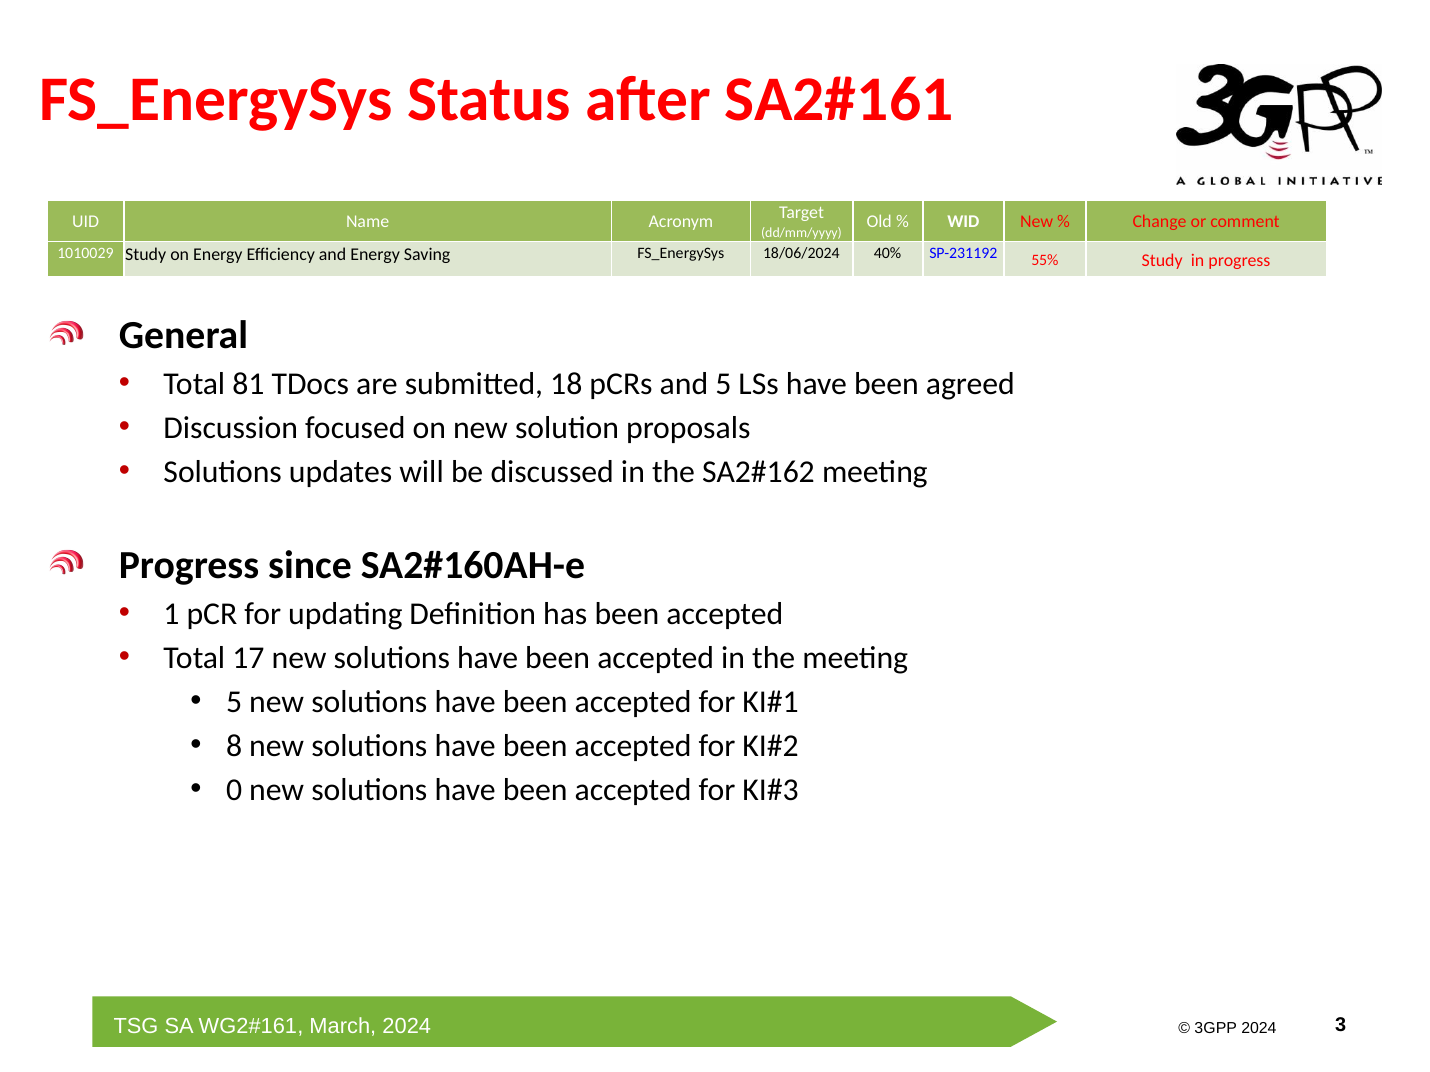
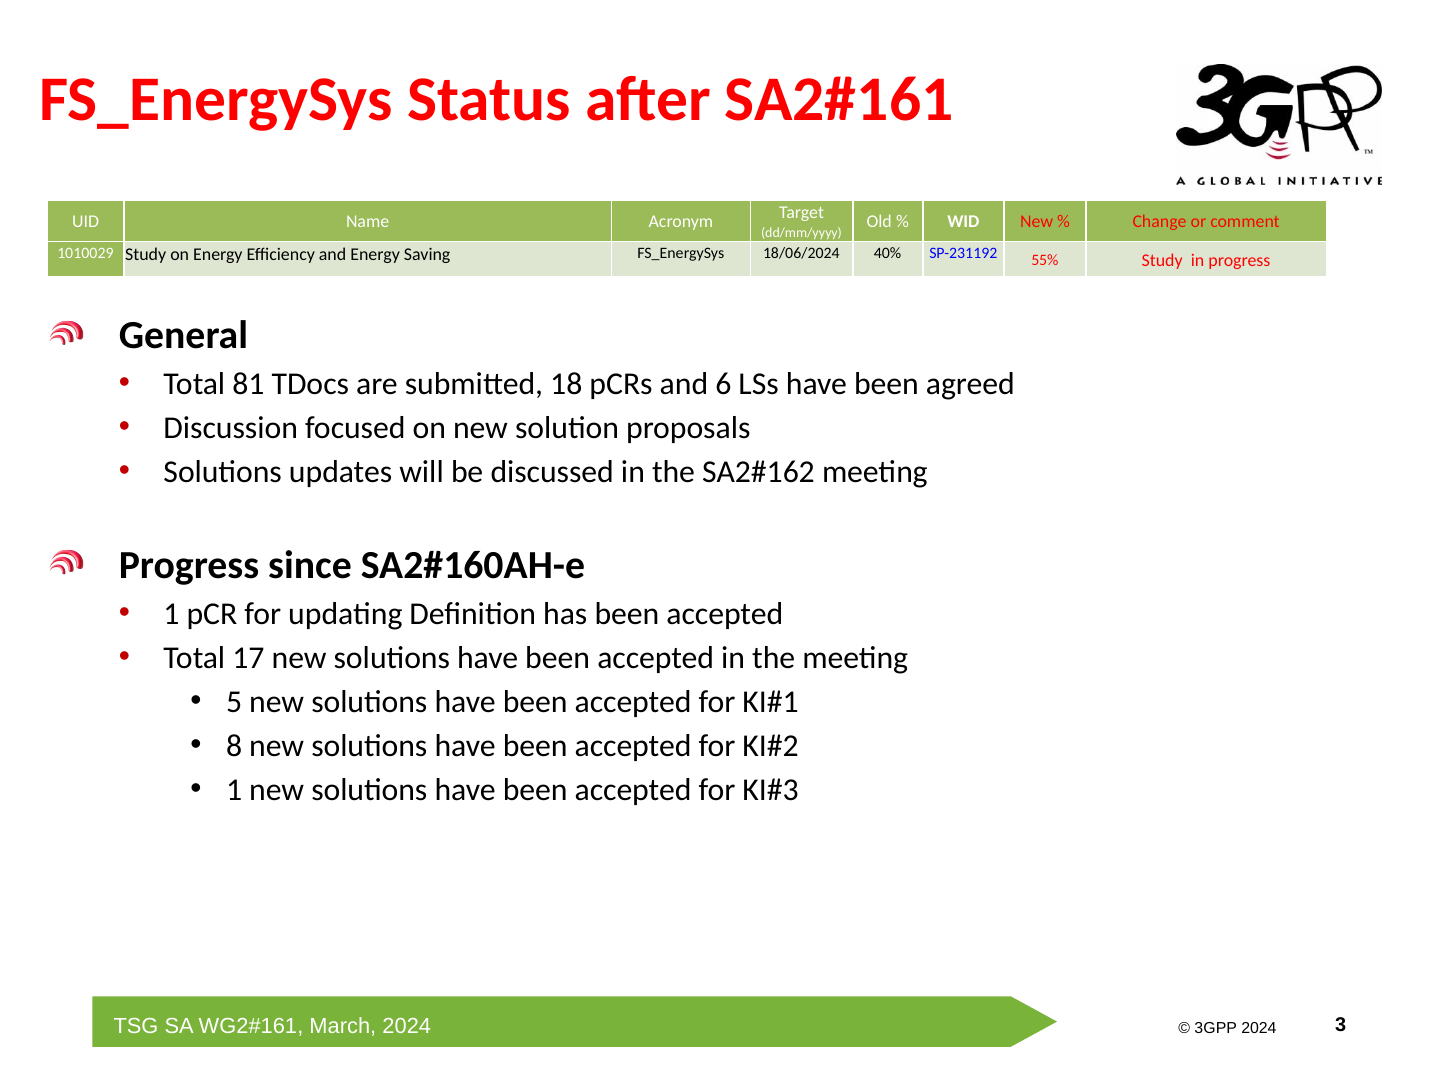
and 5: 5 -> 6
0 at (234, 791): 0 -> 1
